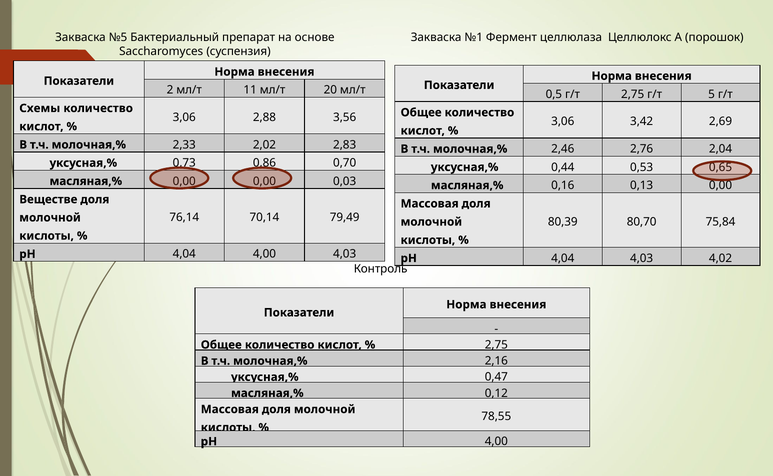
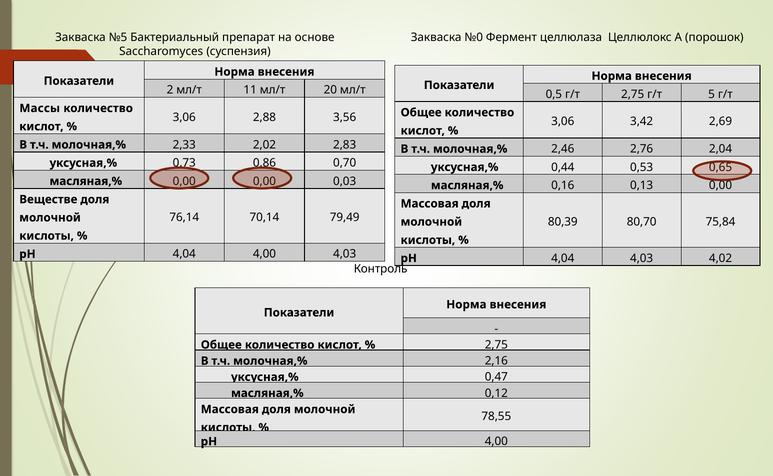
№1: №1 -> №0
Схемы: Схемы -> Массы
